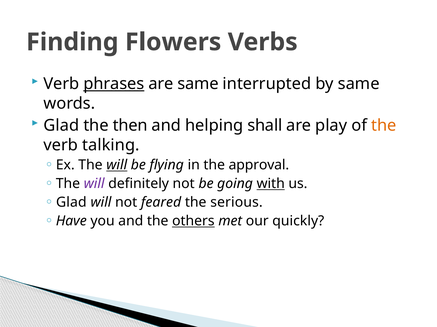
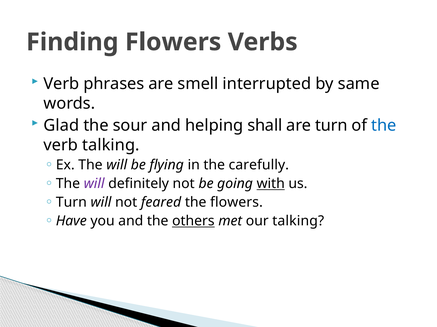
phrases underline: present -> none
are same: same -> smell
then: then -> sour
are play: play -> turn
the at (384, 126) colour: orange -> blue
will at (117, 165) underline: present -> none
approval: approval -> carefully
Glad at (71, 203): Glad -> Turn
the serious: serious -> flowers
our quickly: quickly -> talking
